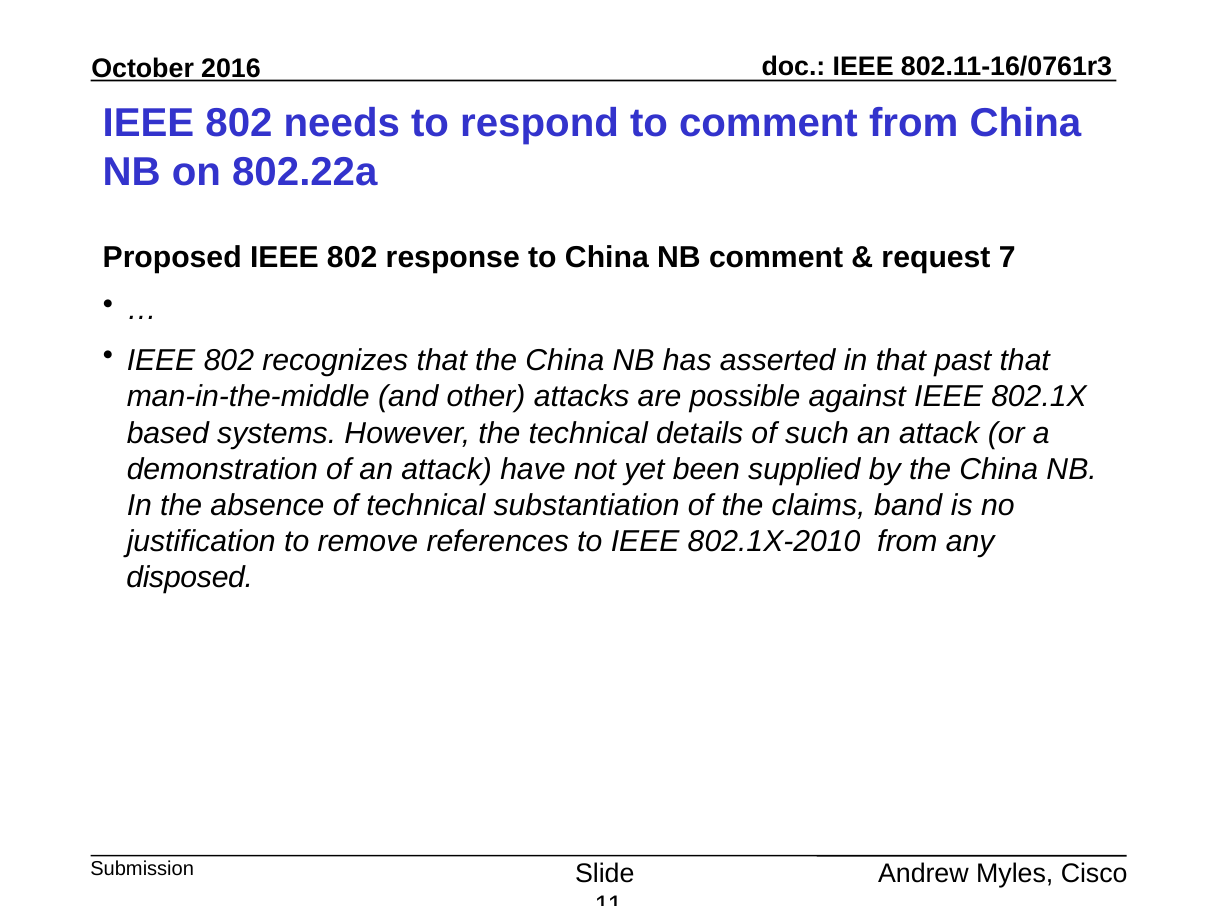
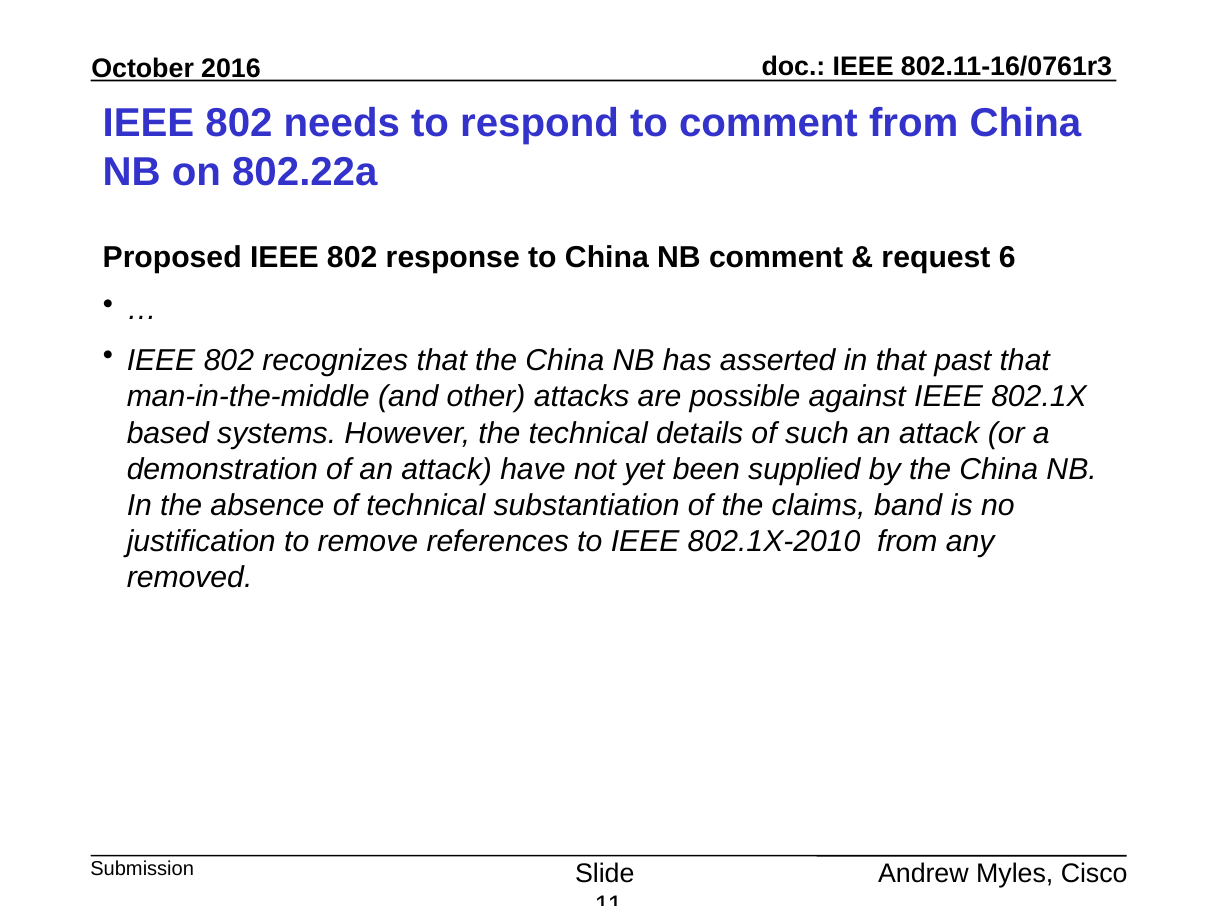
7: 7 -> 6
disposed: disposed -> removed
